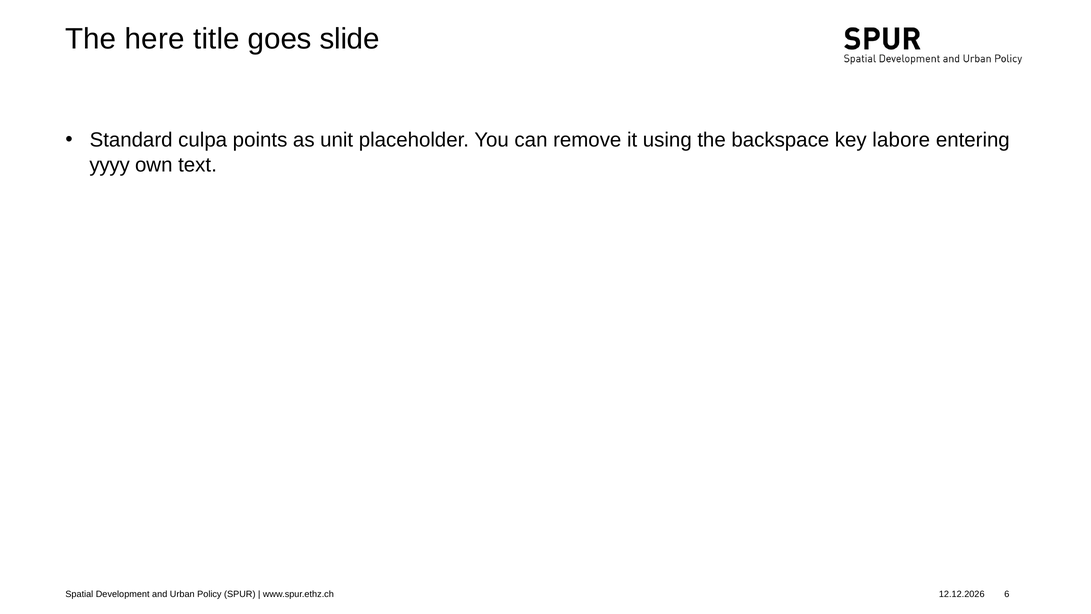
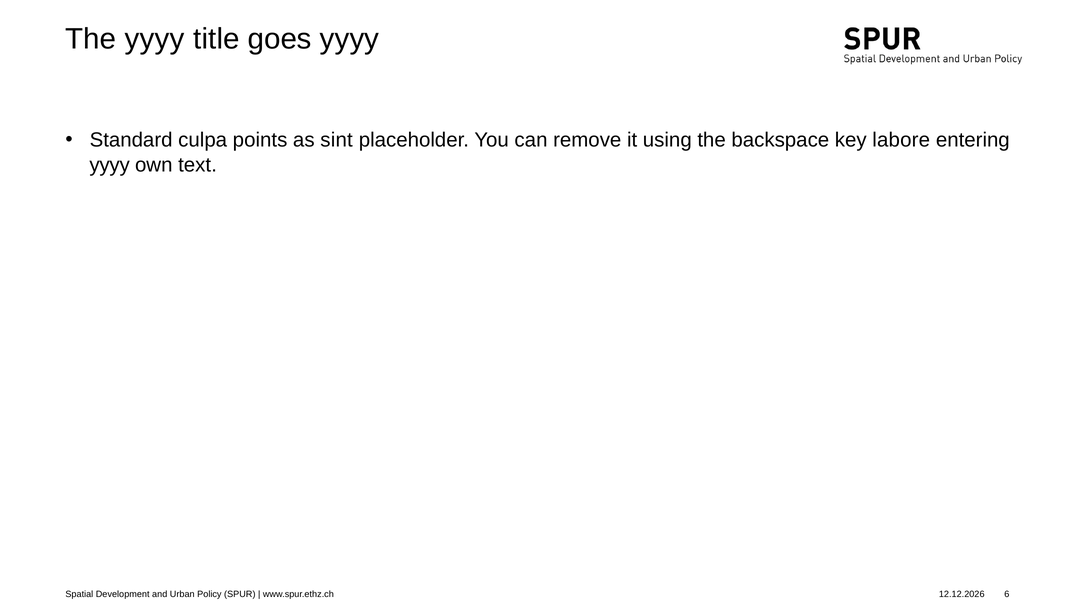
The here: here -> yyyy
goes slide: slide -> yyyy
unit: unit -> sint
